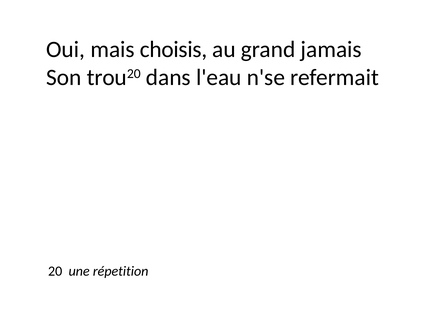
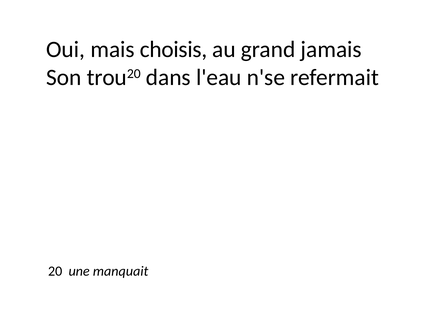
répetition: répetition -> manquait
